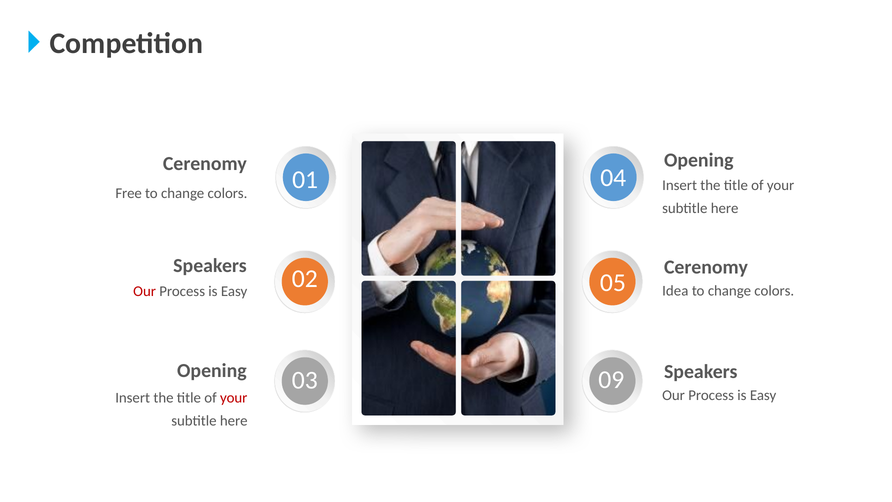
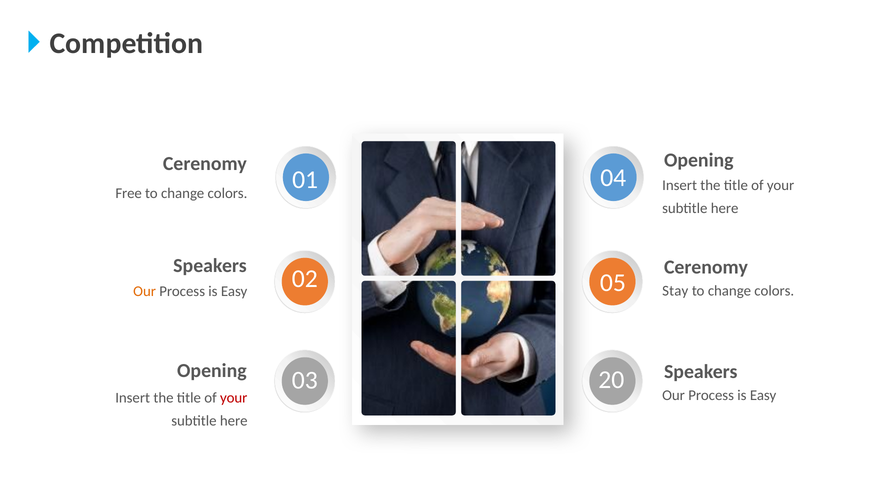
Idea: Idea -> Stay
Our at (145, 291) colour: red -> orange
09: 09 -> 20
